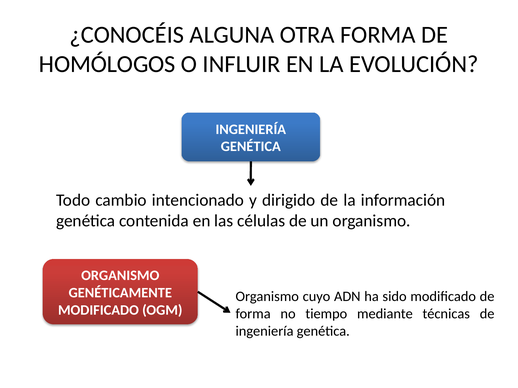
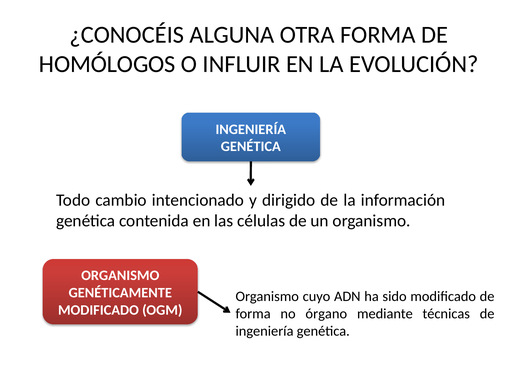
tiempo: tiempo -> órgano
